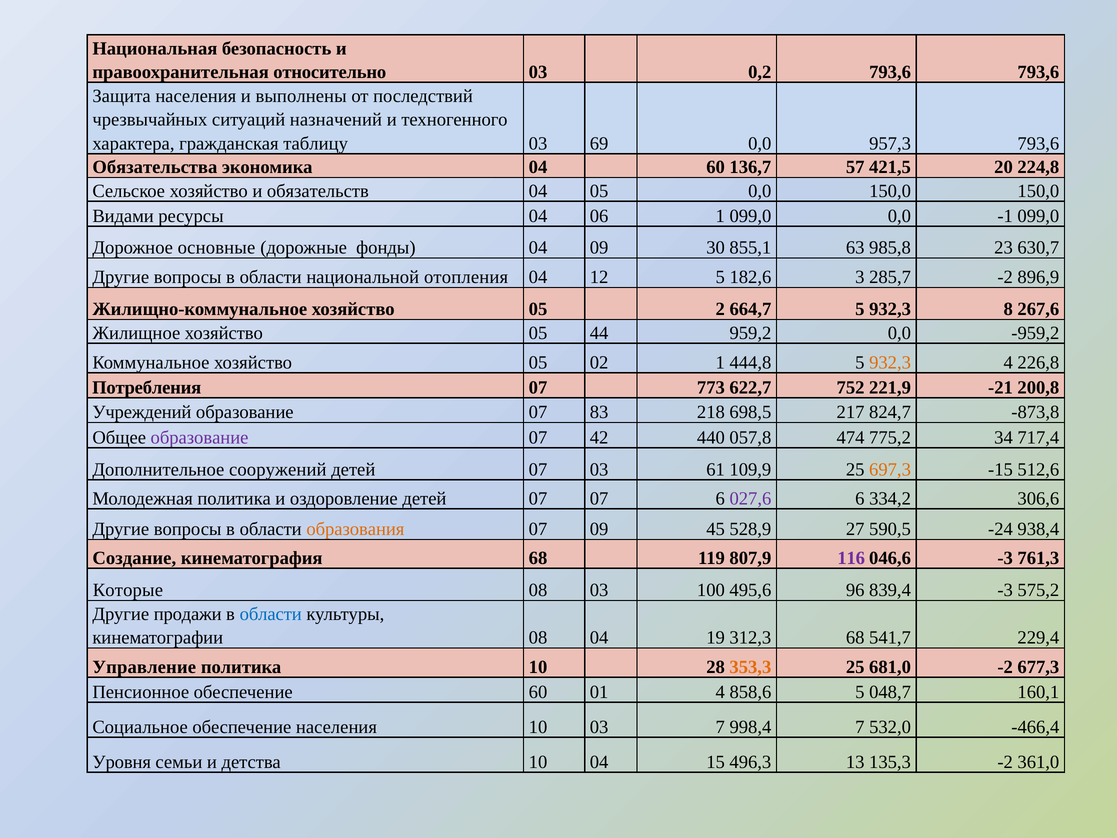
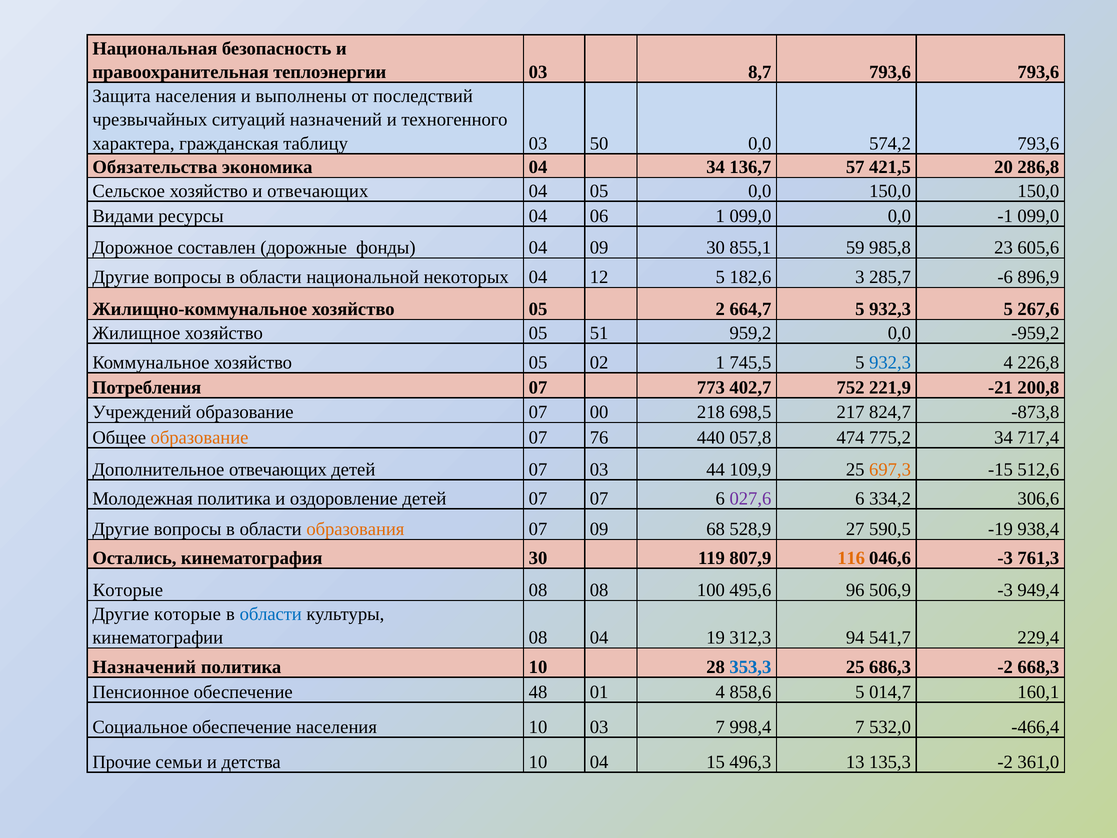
относительно: относительно -> теплоэнергии
0,2: 0,2 -> 8,7
69: 69 -> 50
957,3: 957,3 -> 574,2
04 60: 60 -> 34
224,8: 224,8 -> 286,8
и обязательств: обязательств -> отвечающих
основные: основные -> составлен
63: 63 -> 59
630,7: 630,7 -> 605,6
отопления: отопления -> некоторых
285,7 -2: -2 -> -6
932,3 8: 8 -> 5
44: 44 -> 51
444,8: 444,8 -> 745,5
932,3 at (890, 362) colour: orange -> blue
622,7: 622,7 -> 402,7
83: 83 -> 00
образование at (200, 437) colour: purple -> orange
42: 42 -> 76
Дополнительное сооружений: сооружений -> отвечающих
61: 61 -> 44
45: 45 -> 68
-24: -24 -> -19
Создание: Создание -> Остались
кинематография 68: 68 -> 30
116 colour: purple -> orange
08 03: 03 -> 08
839,4: 839,4 -> 506,9
575,2: 575,2 -> 949,4
Другие продажи: продажи -> которые
312,3 68: 68 -> 94
Управление at (144, 667): Управление -> Назначений
353,3 colour: orange -> blue
681,0: 681,0 -> 686,3
677,3: 677,3 -> 668,3
обеспечение 60: 60 -> 48
048,7: 048,7 -> 014,7
Уровня: Уровня -> Прочие
